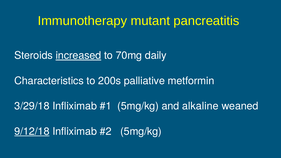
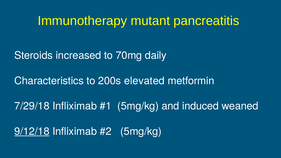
increased underline: present -> none
palliative: palliative -> elevated
3/29/18: 3/29/18 -> 7/29/18
alkaline: alkaline -> induced
